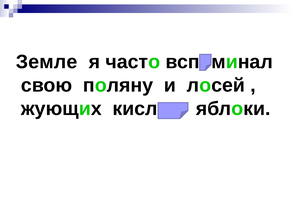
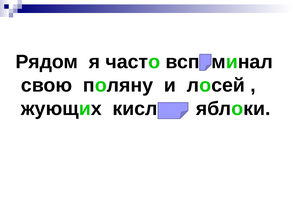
Земле: Земле -> Рядом
